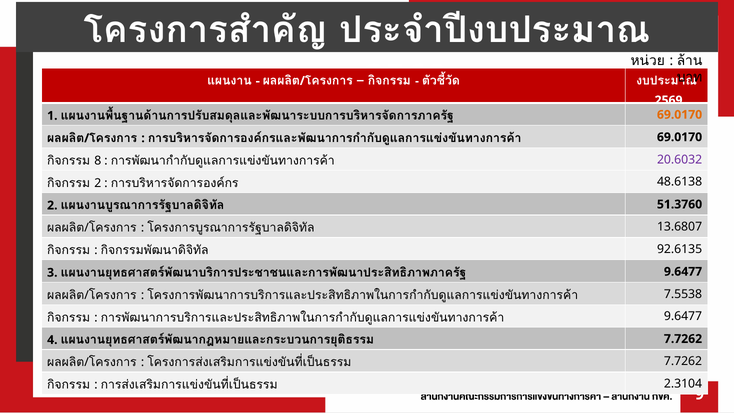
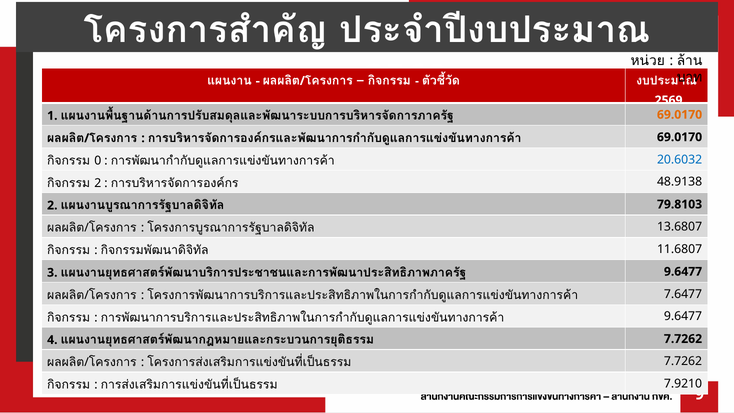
8: 8 -> 0
20.6032 colour: purple -> blue
48.6138: 48.6138 -> 48.9138
51.3760: 51.3760 -> 79.8103
92.6135: 92.6135 -> 11.6807
7.5538: 7.5538 -> 7.6477
2.3104: 2.3104 -> 7.9210
